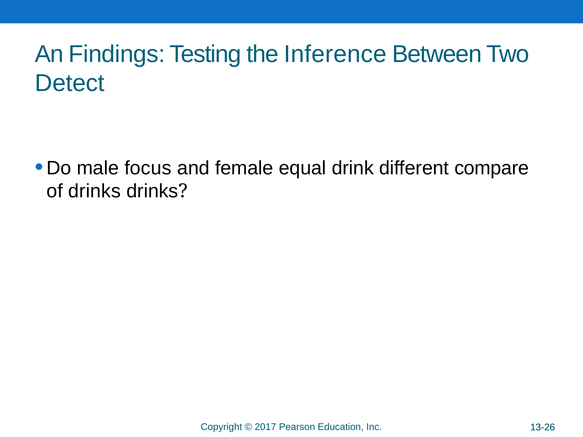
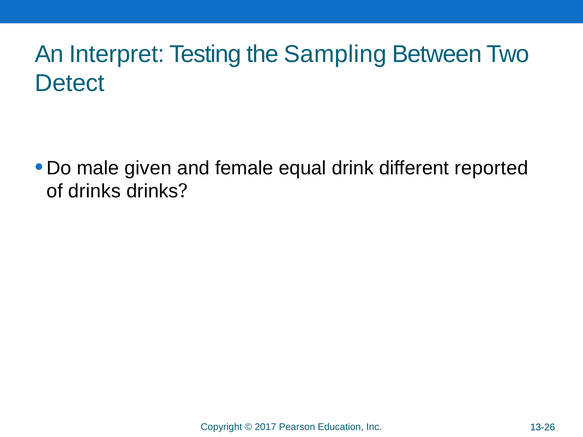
Findings: Findings -> Interpret
Inference: Inference -> Sampling
focus: focus -> given
compare: compare -> reported
